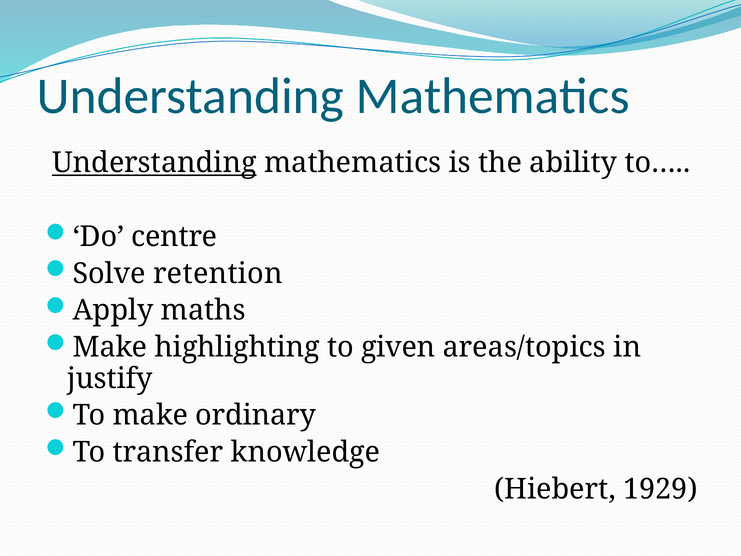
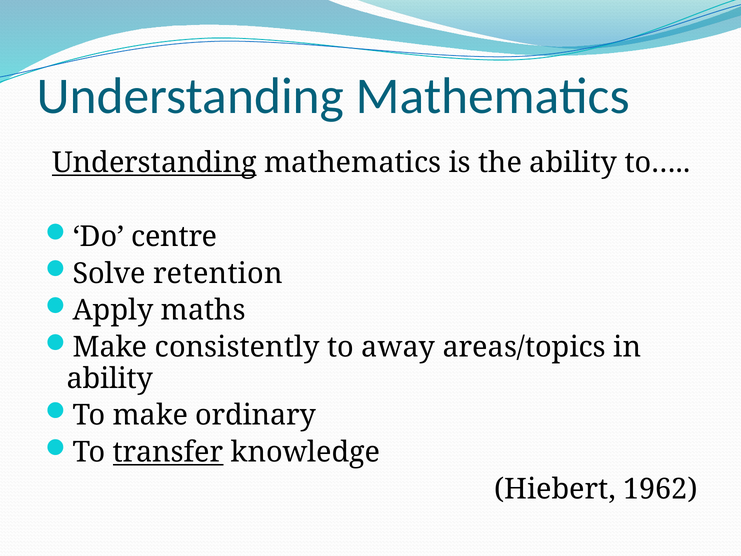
highlighting: highlighting -> consistently
given: given -> away
justify at (110, 378): justify -> ability
transfer underline: none -> present
1929: 1929 -> 1962
